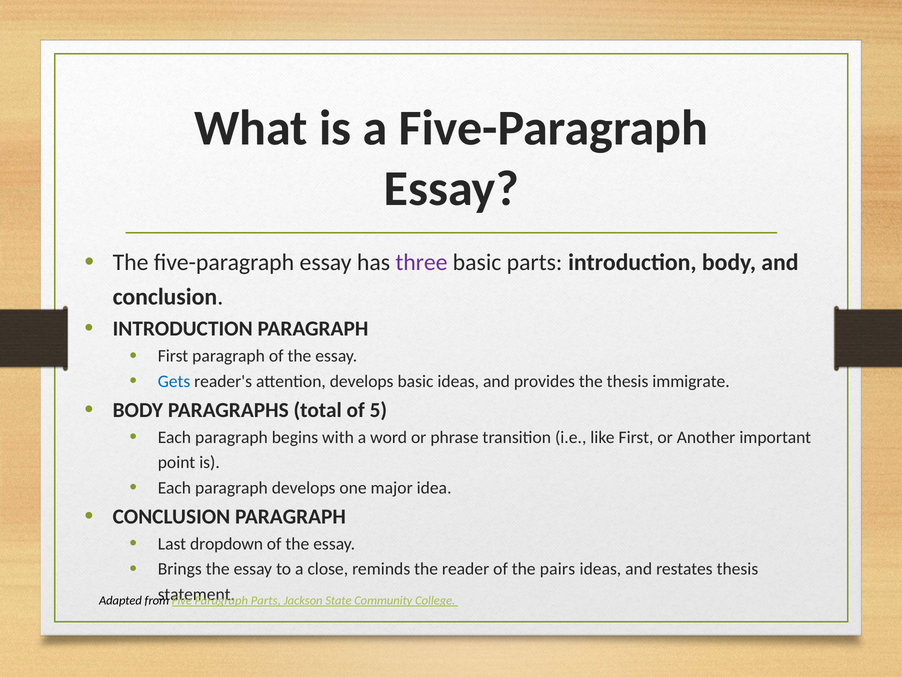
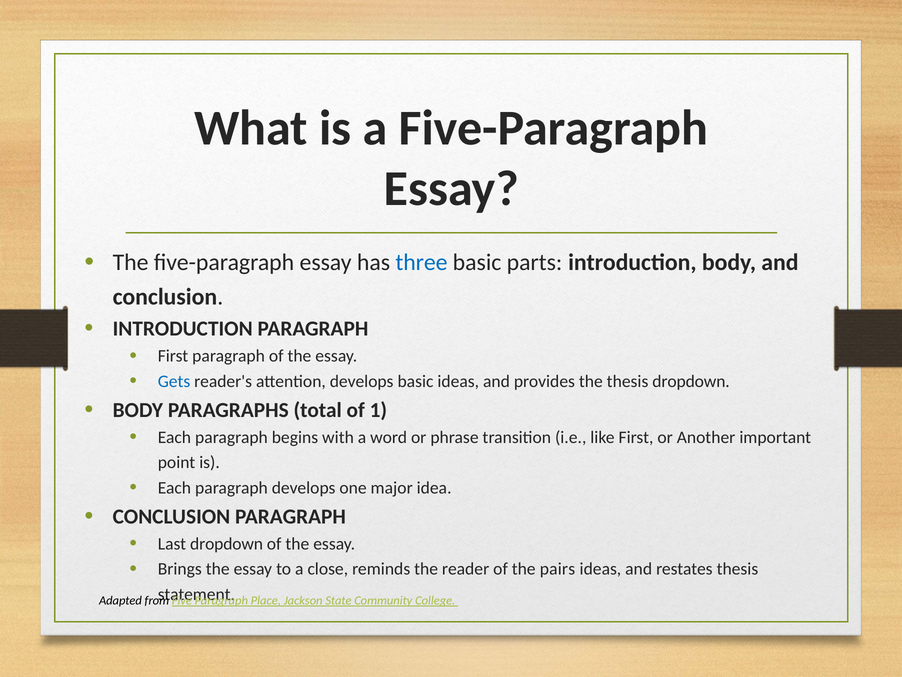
three colour: purple -> blue
thesis immigrate: immigrate -> dropdown
5: 5 -> 1
Parts at (266, 600): Parts -> Place
